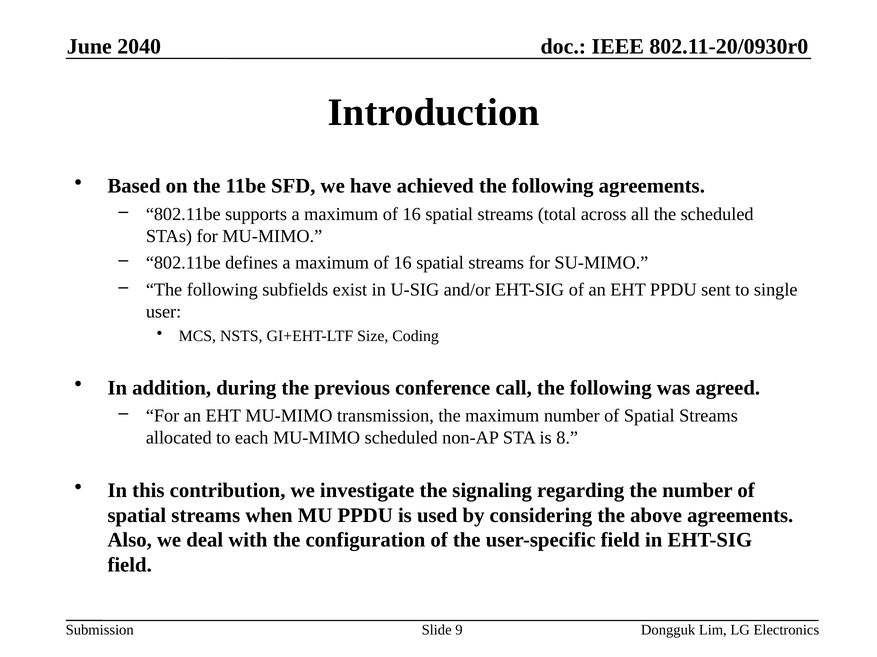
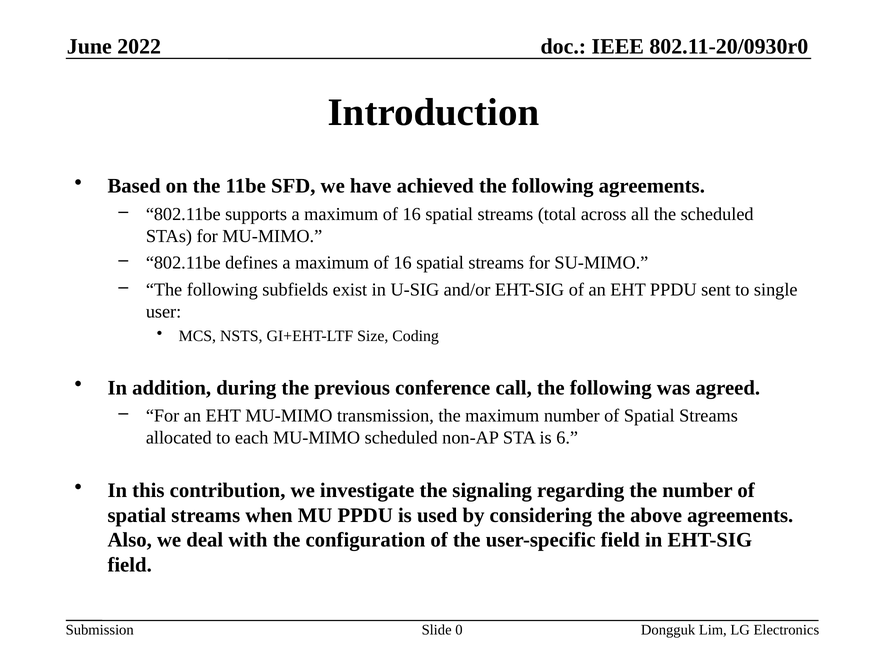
2040: 2040 -> 2022
8: 8 -> 6
9: 9 -> 0
